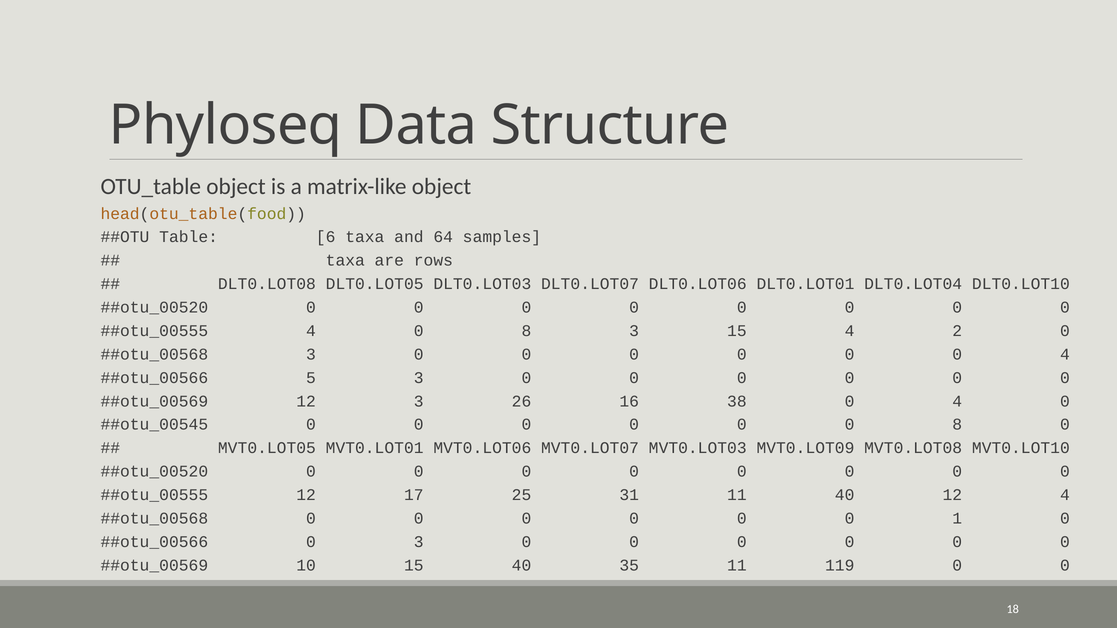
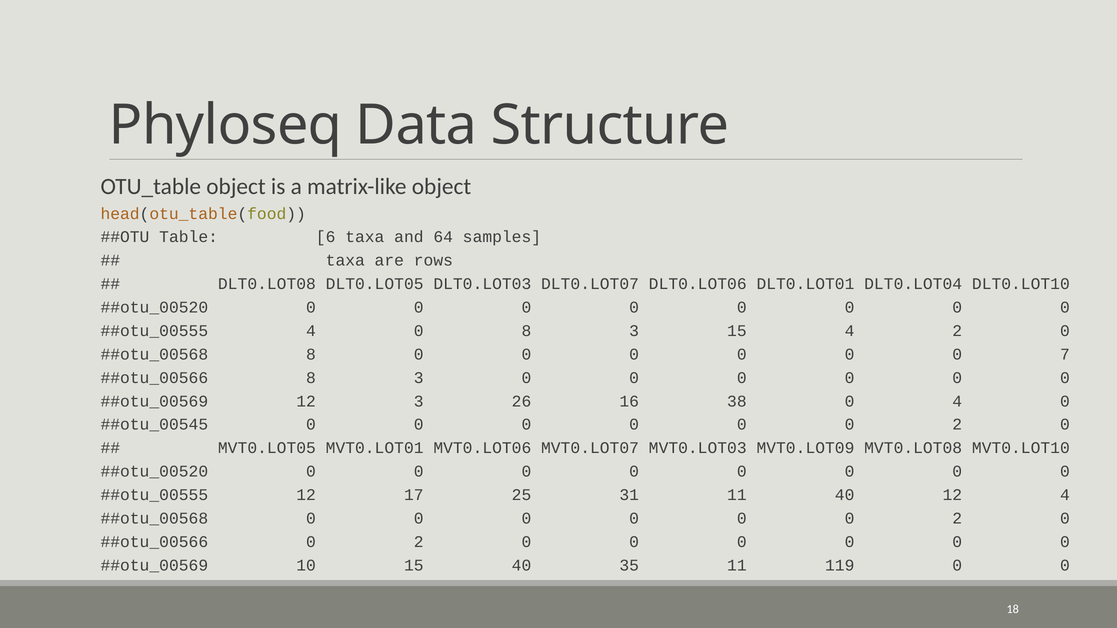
3 at (311, 354): 3 -> 8
0 0 4: 4 -> 7
5 at (311, 378): 5 -> 8
8 at (957, 425): 8 -> 2
1 at (957, 519): 1 -> 2
3 at (419, 542): 3 -> 2
